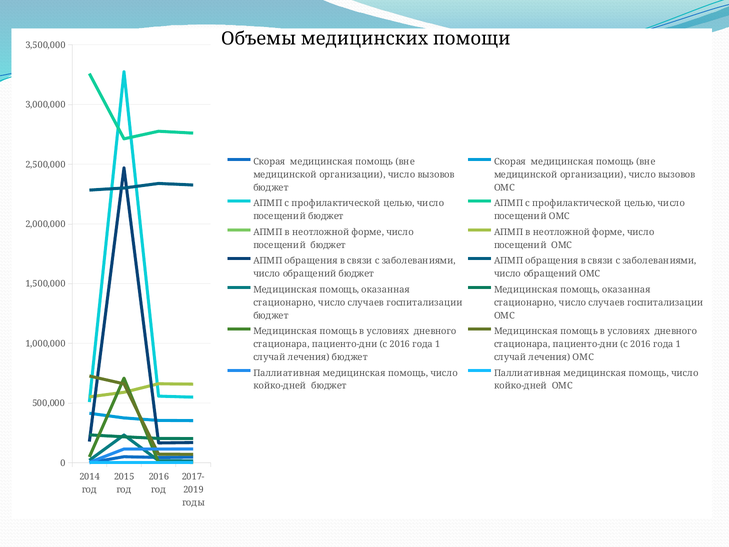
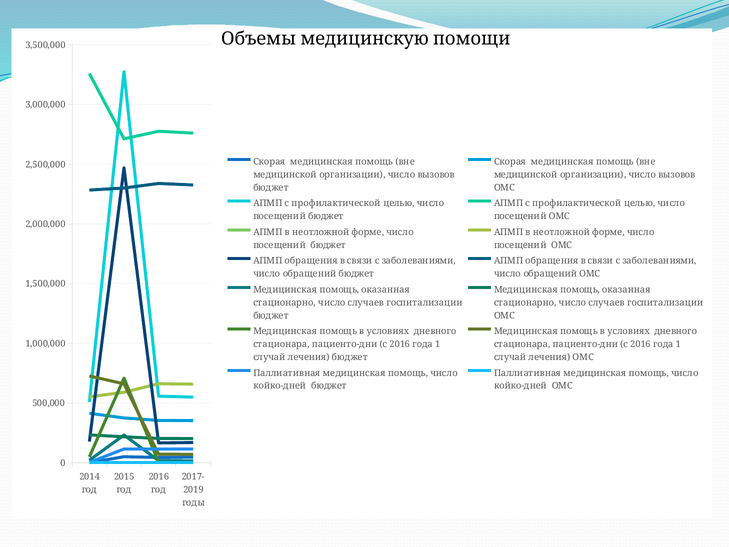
медицинских: медицинских -> медицинскую
